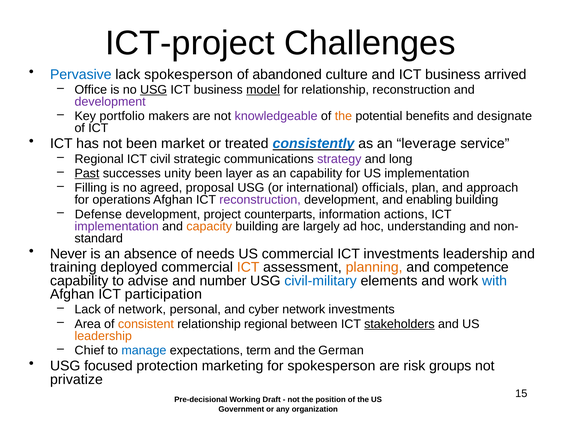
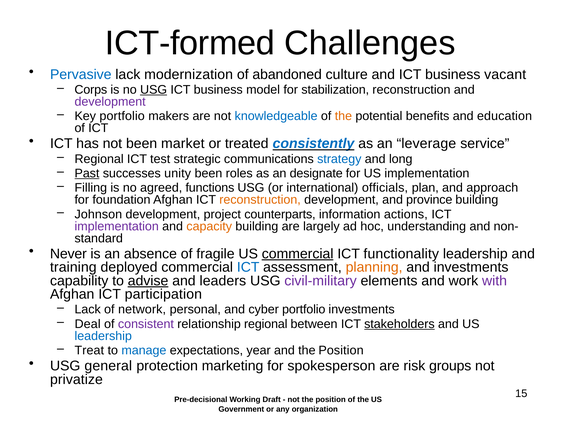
ICT-project: ICT-project -> ICT-formed
lack spokesperson: spokesperson -> modernization
arrived: arrived -> vacant
Office: Office -> Corps
model underline: present -> none
for relationship: relationship -> stabilization
knowledgeable colour: purple -> blue
designate: designate -> education
civil: civil -> test
strategy colour: purple -> blue
layer: layer -> roles
an capability: capability -> designate
proposal: proposal -> functions
operations: operations -> foundation
reconstruction at (260, 200) colour: purple -> orange
enabling: enabling -> province
Defense: Defense -> Johnson
needs: needs -> fragile
commercial at (298, 254) underline: none -> present
ICT investments: investments -> functionality
ICT at (248, 267) colour: orange -> blue
and competence: competence -> investments
advise underline: none -> present
number: number -> leaders
civil-military colour: blue -> purple
with colour: blue -> purple
cyber network: network -> portfolio
Area: Area -> Deal
consistent colour: orange -> purple
leadership at (103, 336) colour: orange -> blue
Chief: Chief -> Treat
term: term -> year
and the German: German -> Position
focused: focused -> general
